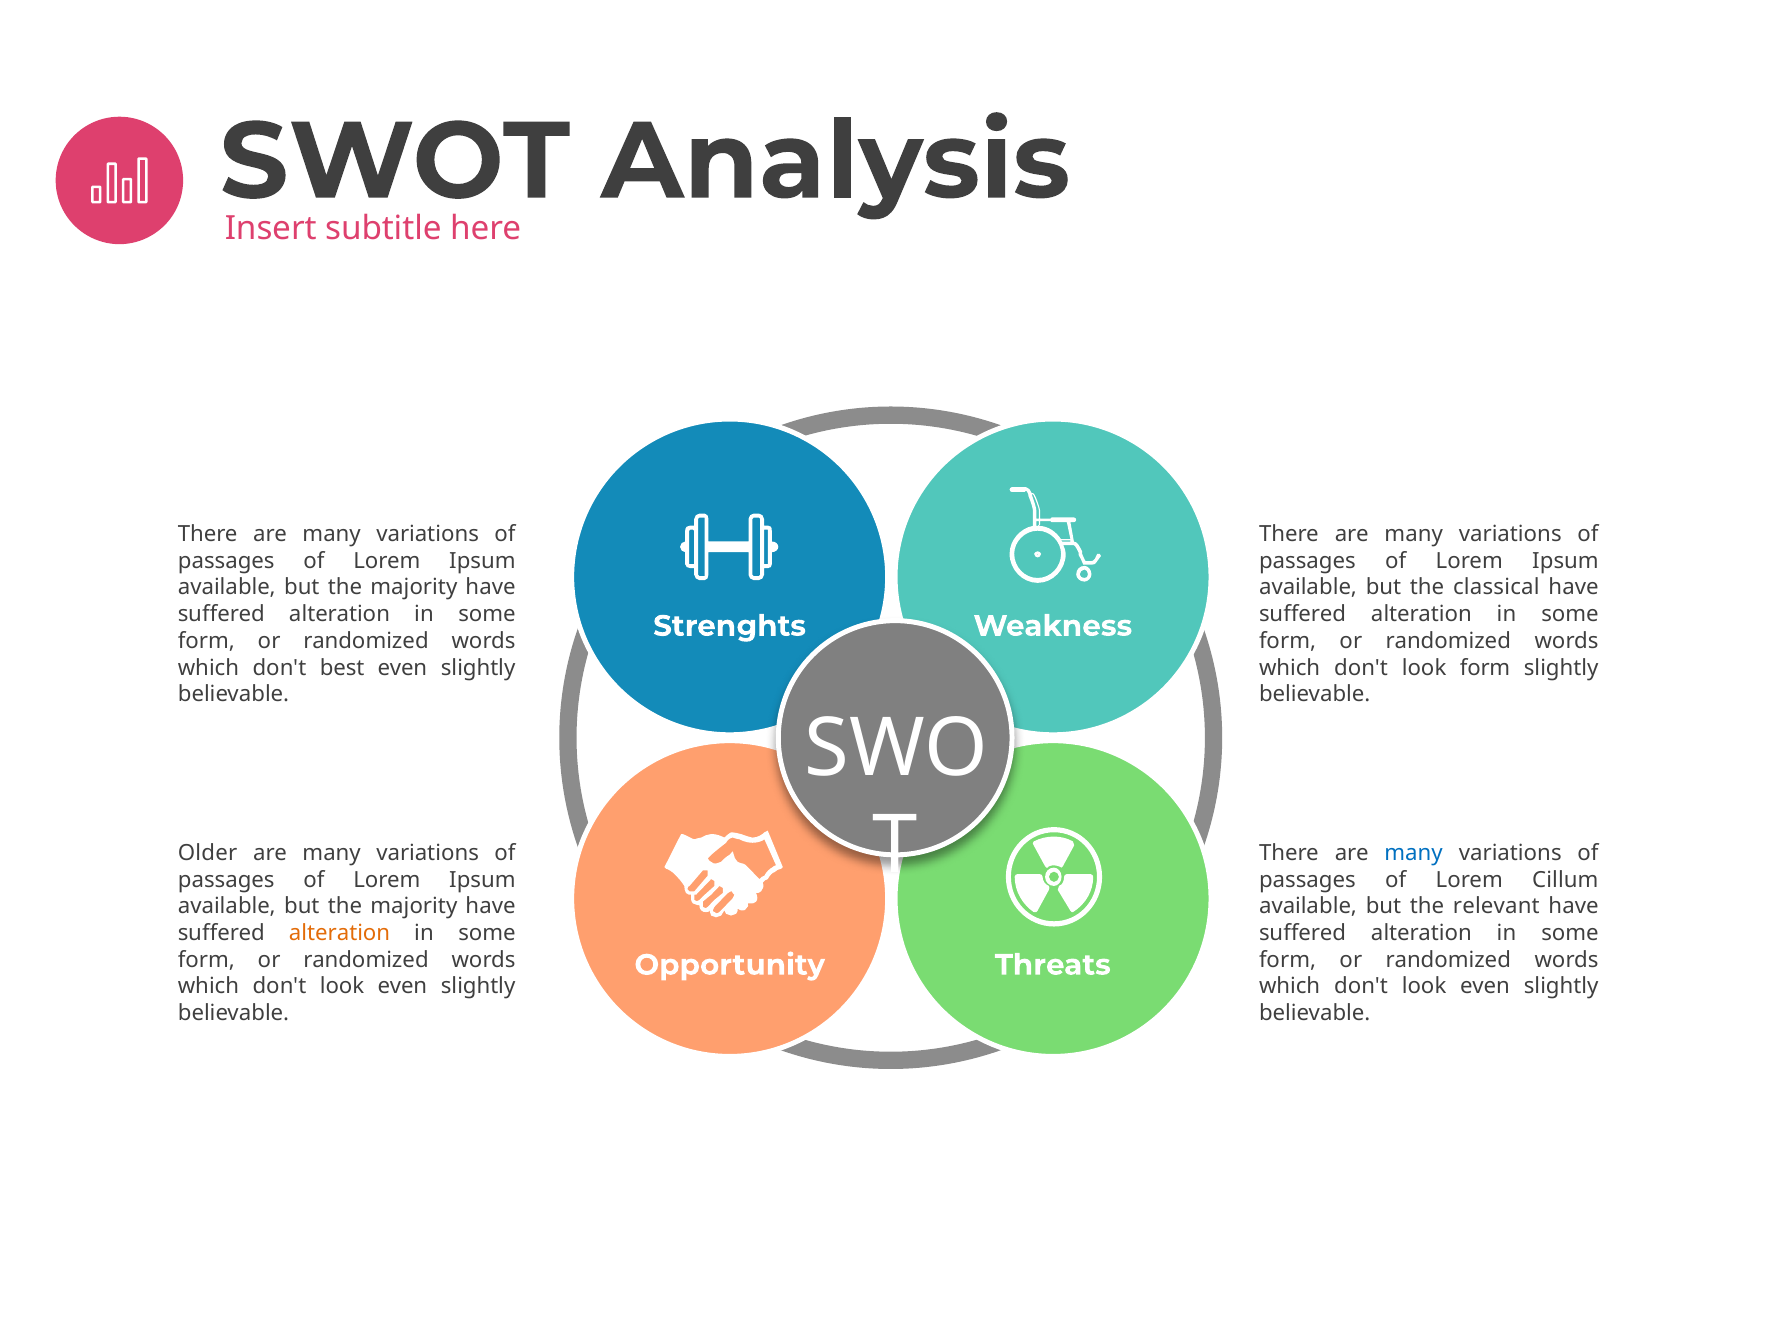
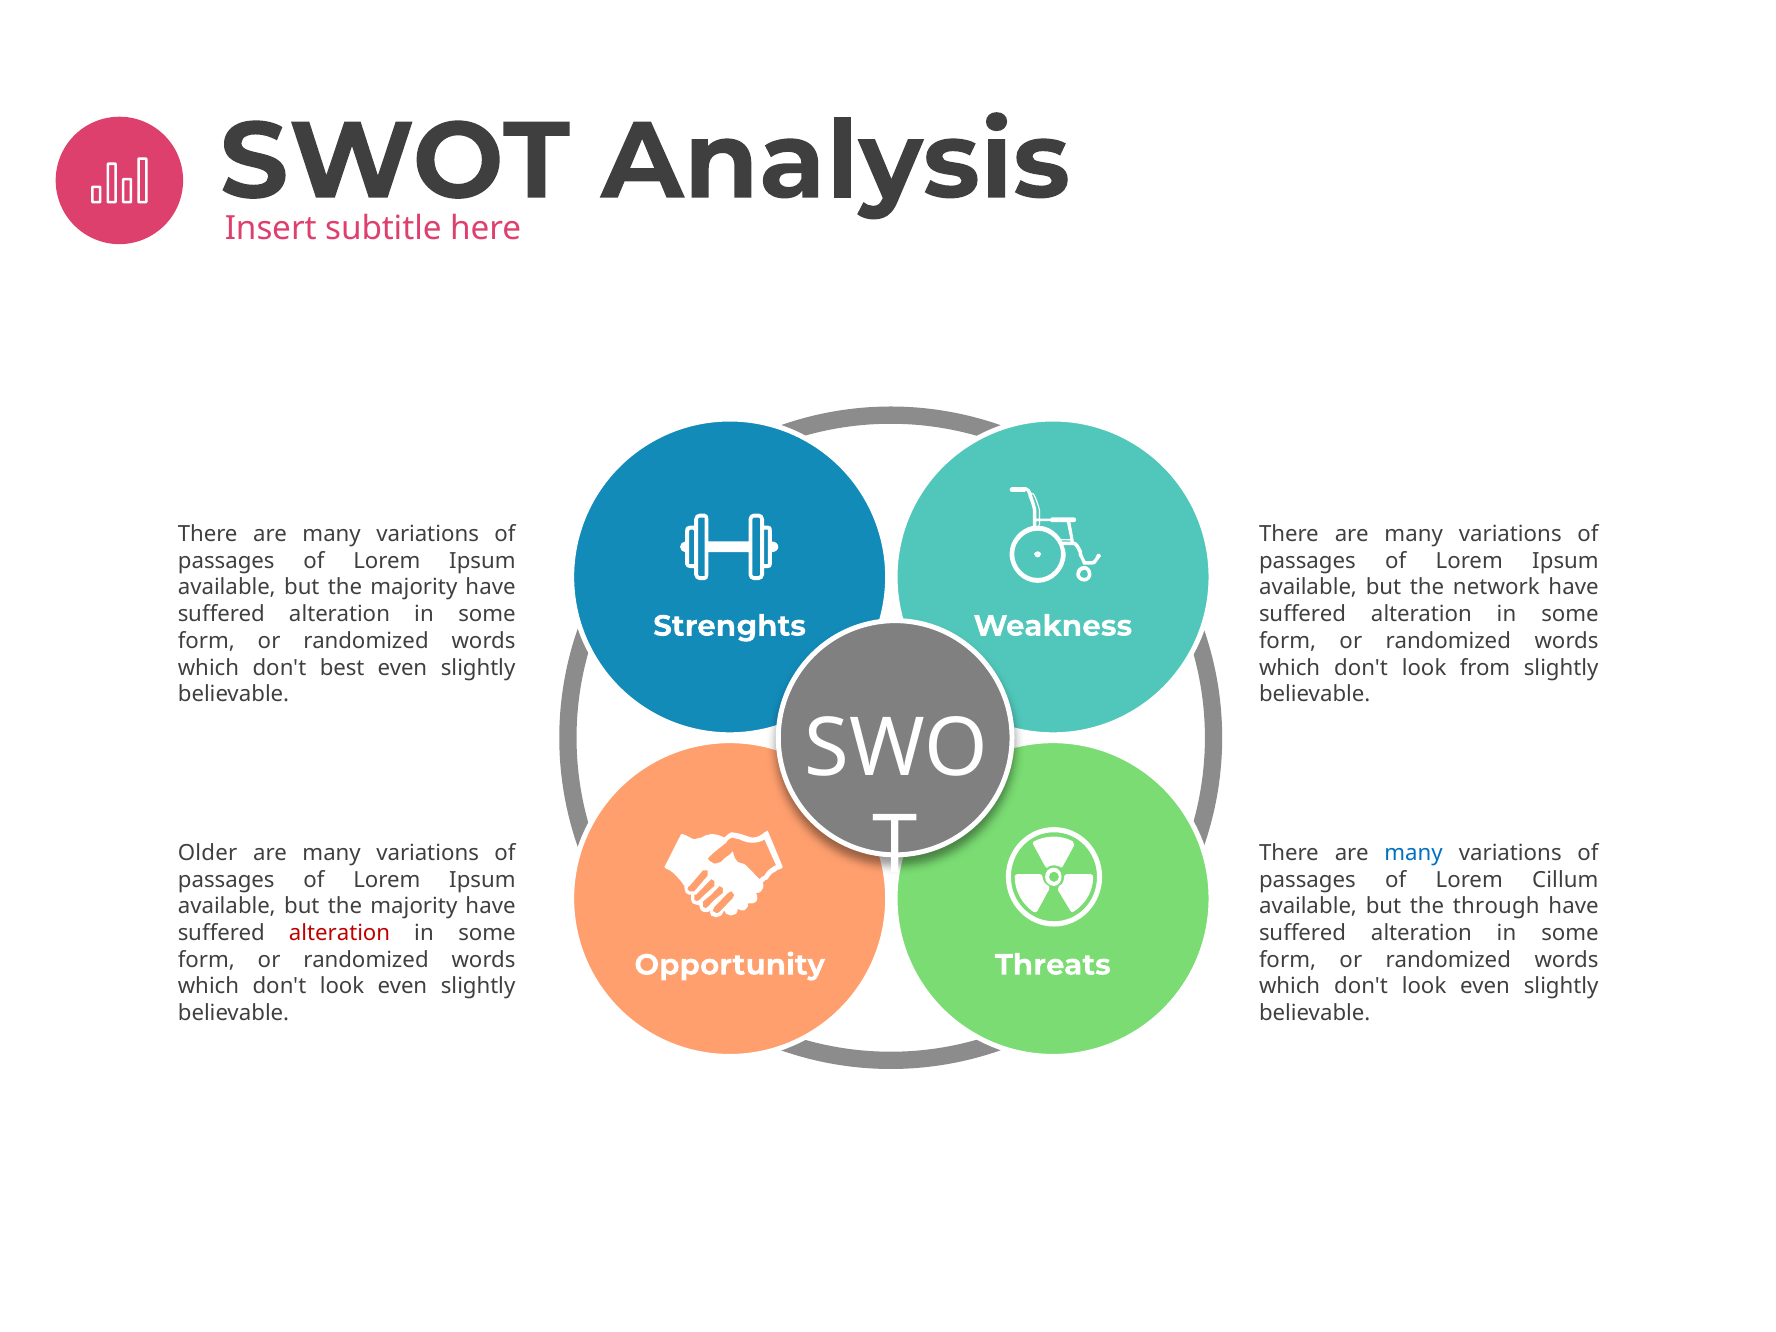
classical: classical -> network
look form: form -> from
relevant: relevant -> through
alteration at (340, 933) colour: orange -> red
